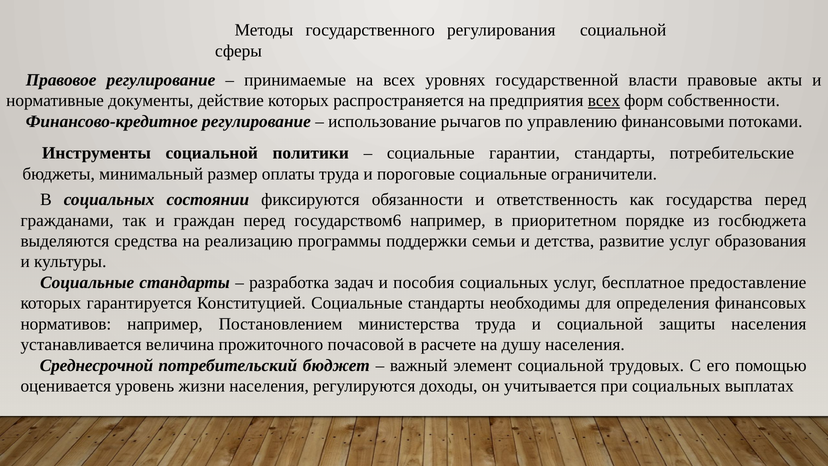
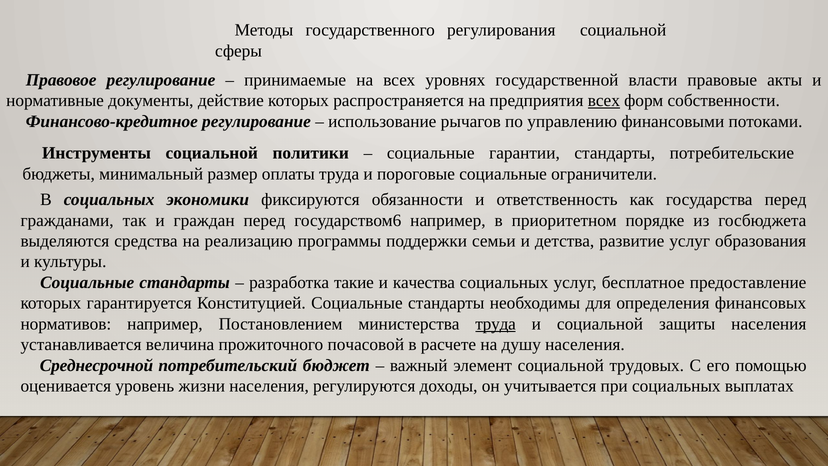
состоянии: состоянии -> экономики
задач: задач -> такие
пособия: пособия -> качества
труда at (496, 324) underline: none -> present
